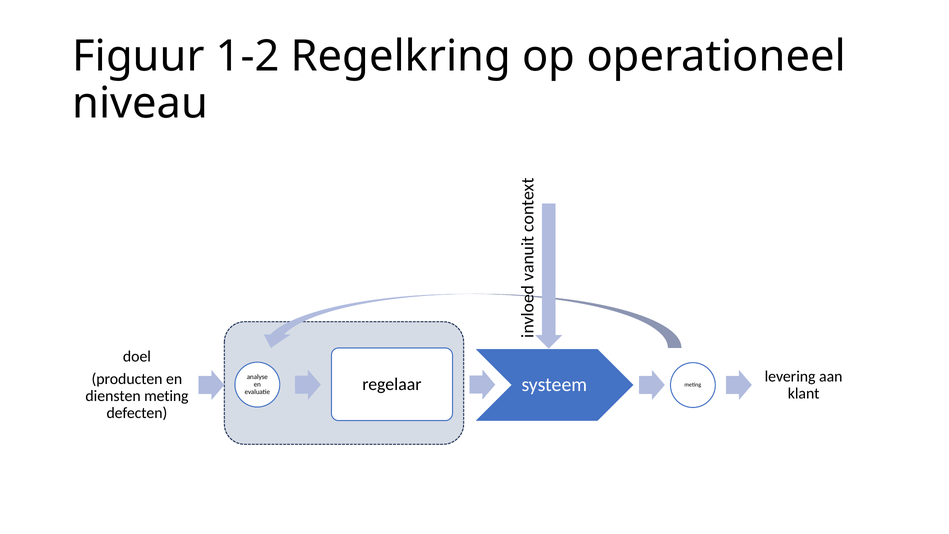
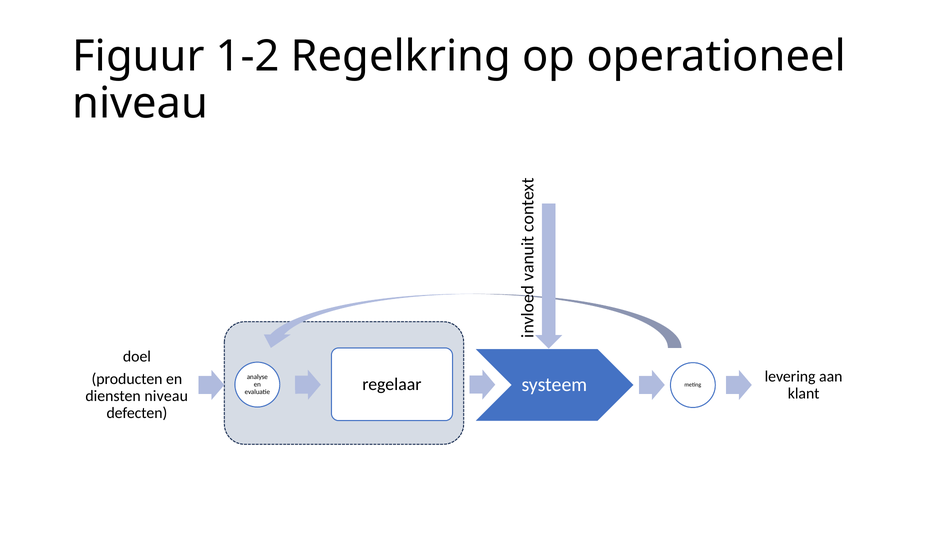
diensten meting: meting -> niveau
